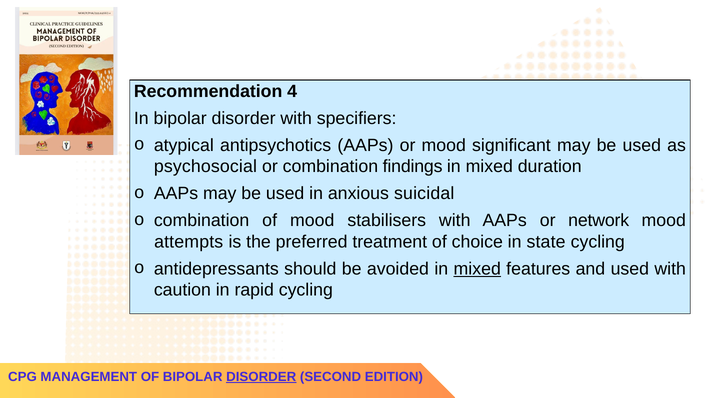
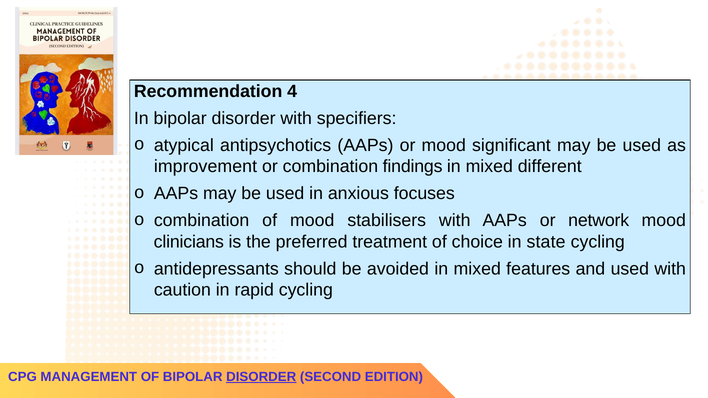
psychosocial: psychosocial -> improvement
duration: duration -> different
suicidal: suicidal -> focuses
attempts: attempts -> clinicians
mixed at (477, 269) underline: present -> none
